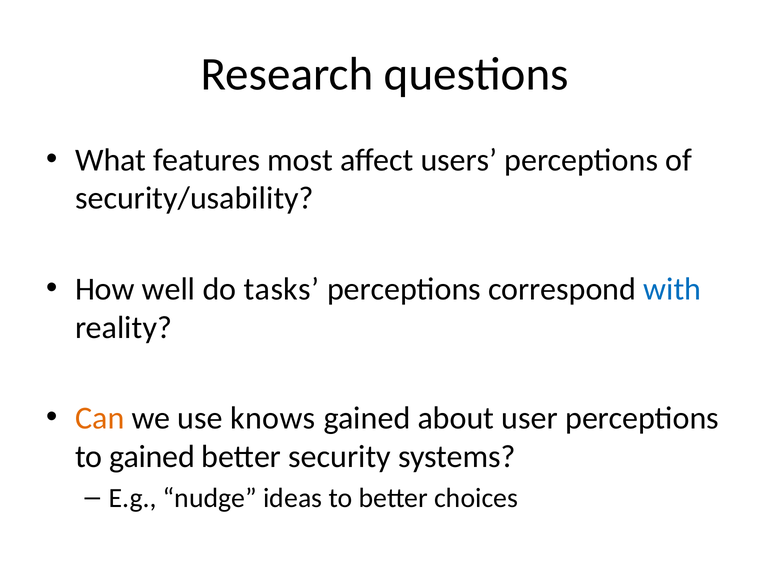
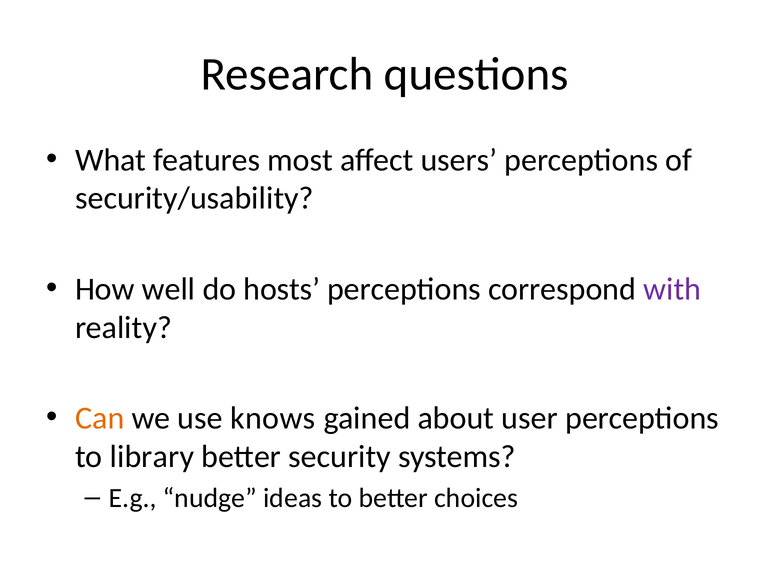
tasks: tasks -> hosts
with colour: blue -> purple
to gained: gained -> library
